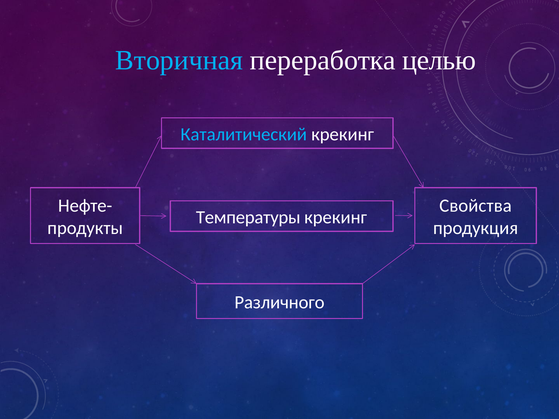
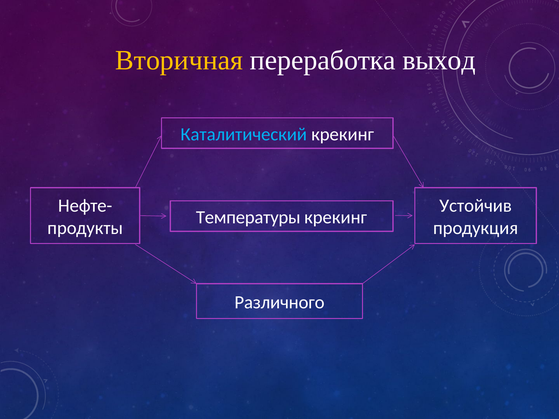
Вторичная colour: light blue -> yellow
целью: целью -> выход
Свойства: Свойства -> Устойчив
